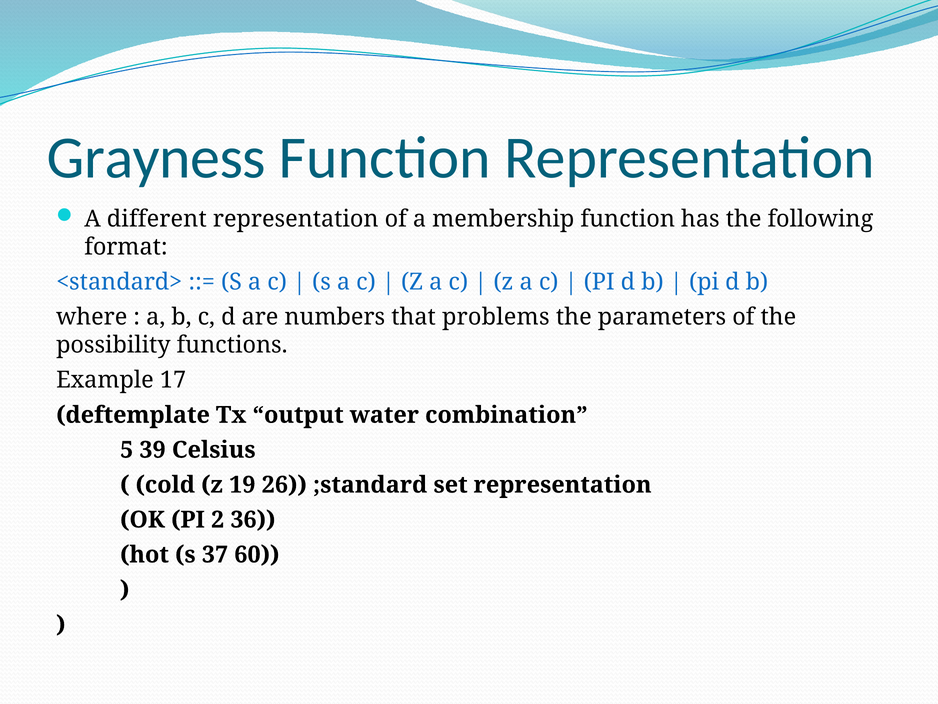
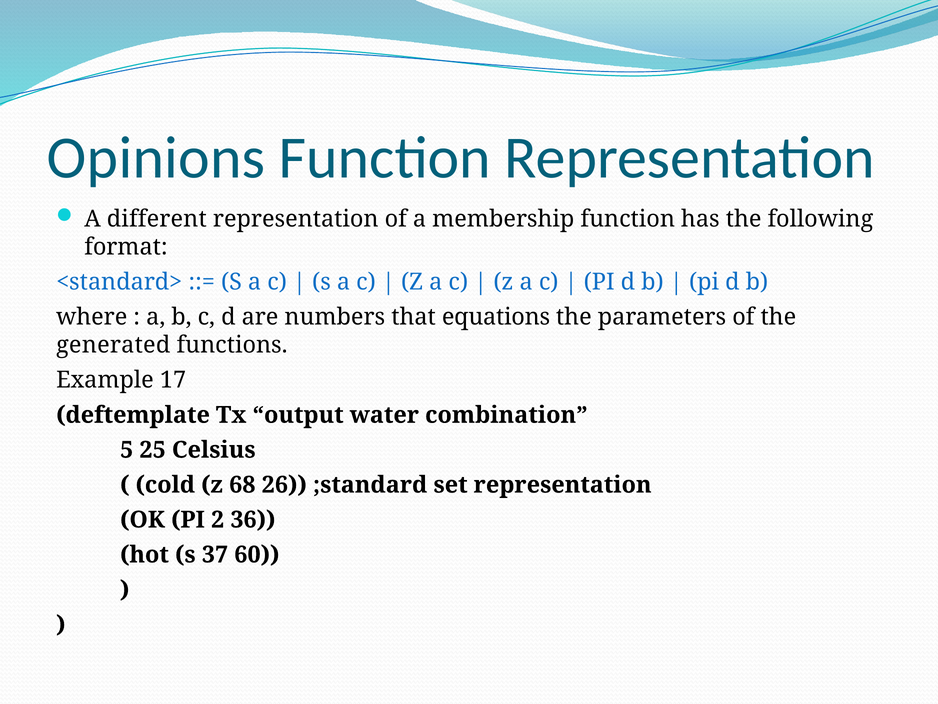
Grayness: Grayness -> Opinions
problems: problems -> equations
possibility: possibility -> generated
39: 39 -> 25
19: 19 -> 68
